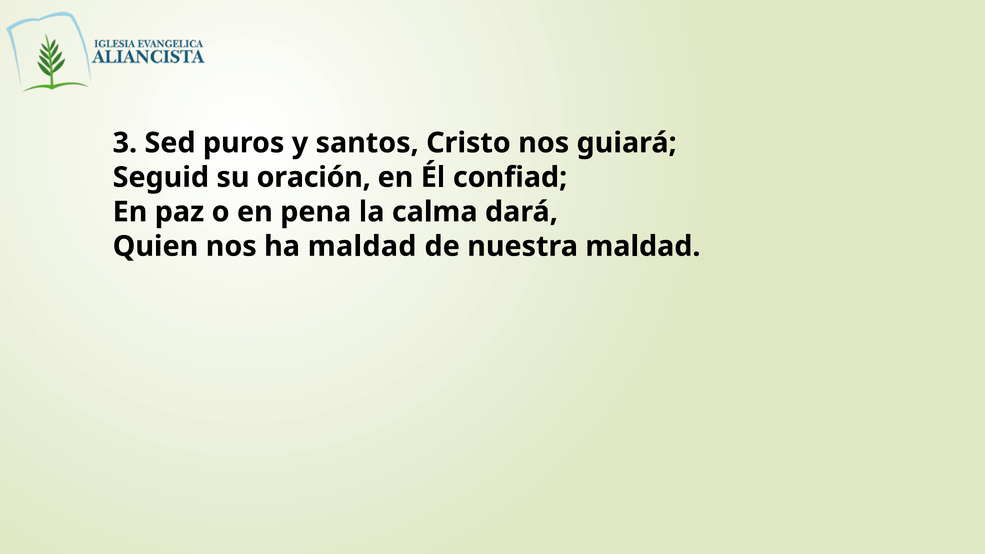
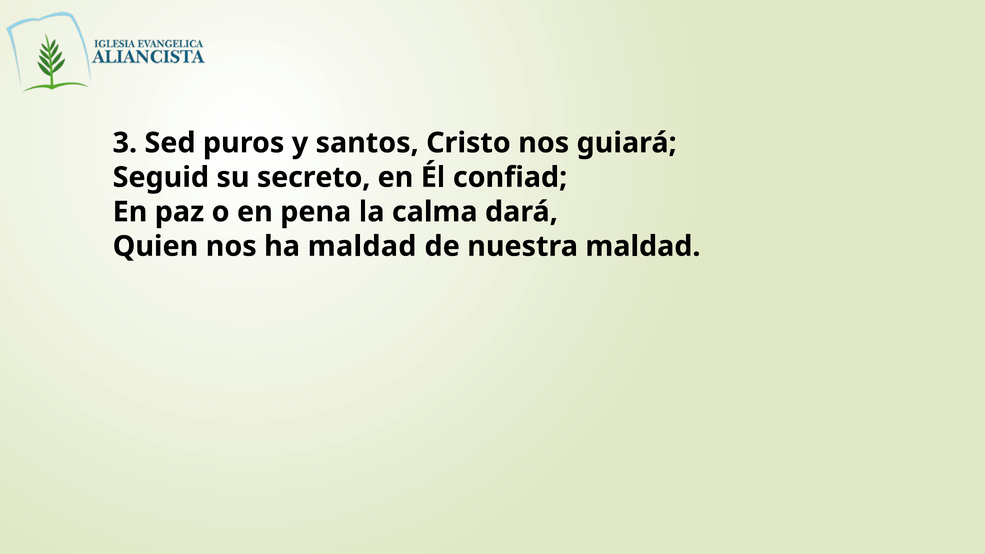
oración: oración -> secreto
